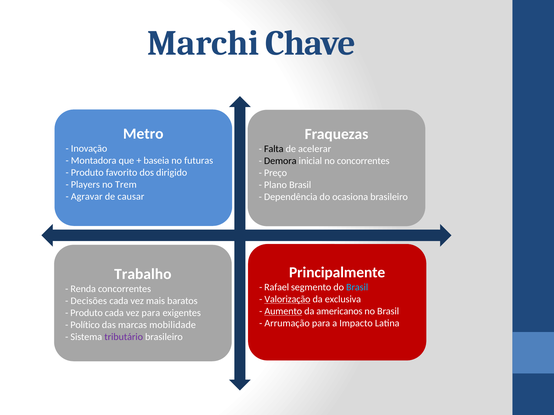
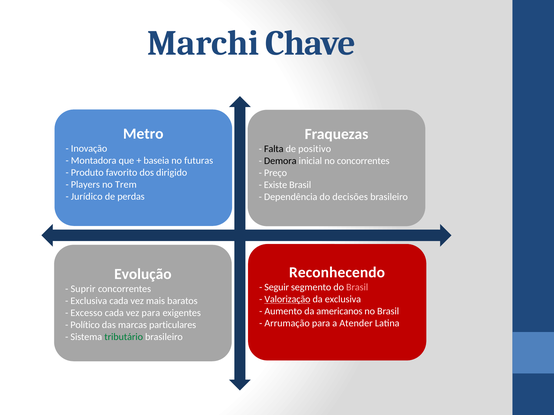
acelerar: acelerar -> positivo
Plano: Plano -> Existe
Agravar: Agravar -> Jurídico
causar: causar -> perdas
ocasiona: ocasiona -> decisões
Principalmente: Principalmente -> Reconhecendo
Trabalho: Trabalho -> Evolução
Rafael: Rafael -> Seguir
Brasil at (357, 288) colour: light blue -> pink
Renda: Renda -> Suprir
Decisões at (89, 301): Decisões -> Exclusiva
Aumento underline: present -> none
Produto at (87, 313): Produto -> Excesso
Impacto: Impacto -> Atender
mobilidade: mobilidade -> particulares
tributário colour: purple -> green
